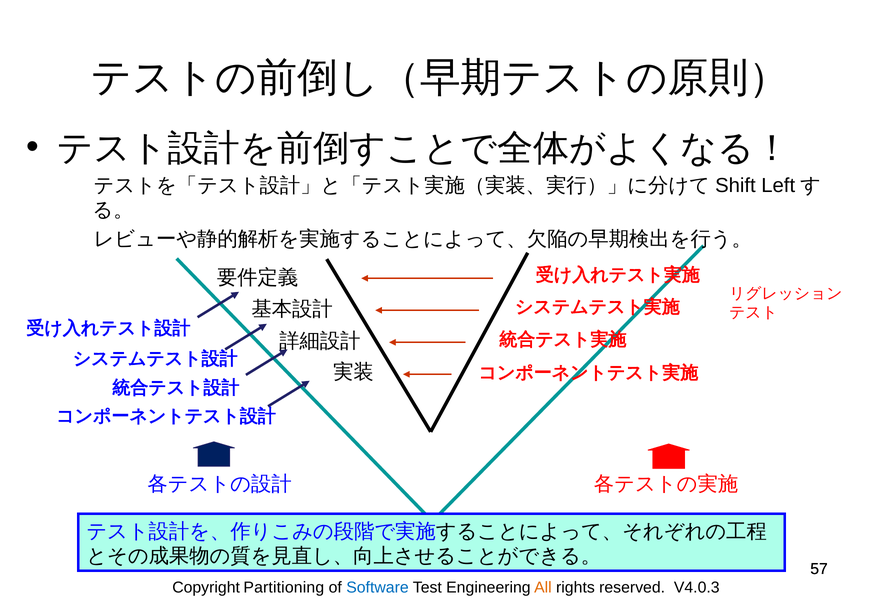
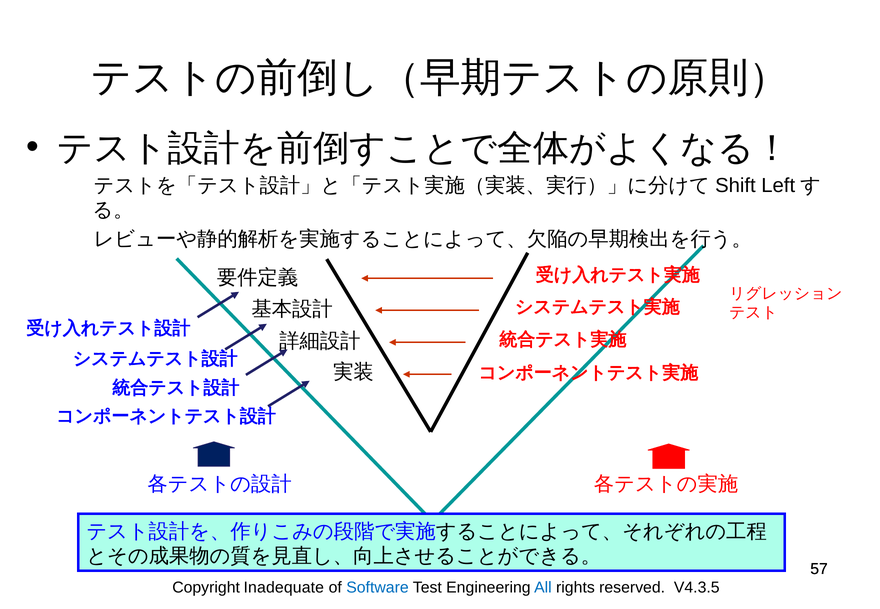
Partitioning: Partitioning -> Inadequate
All colour: orange -> blue
V4.0.3: V4.0.3 -> V4.3.5
